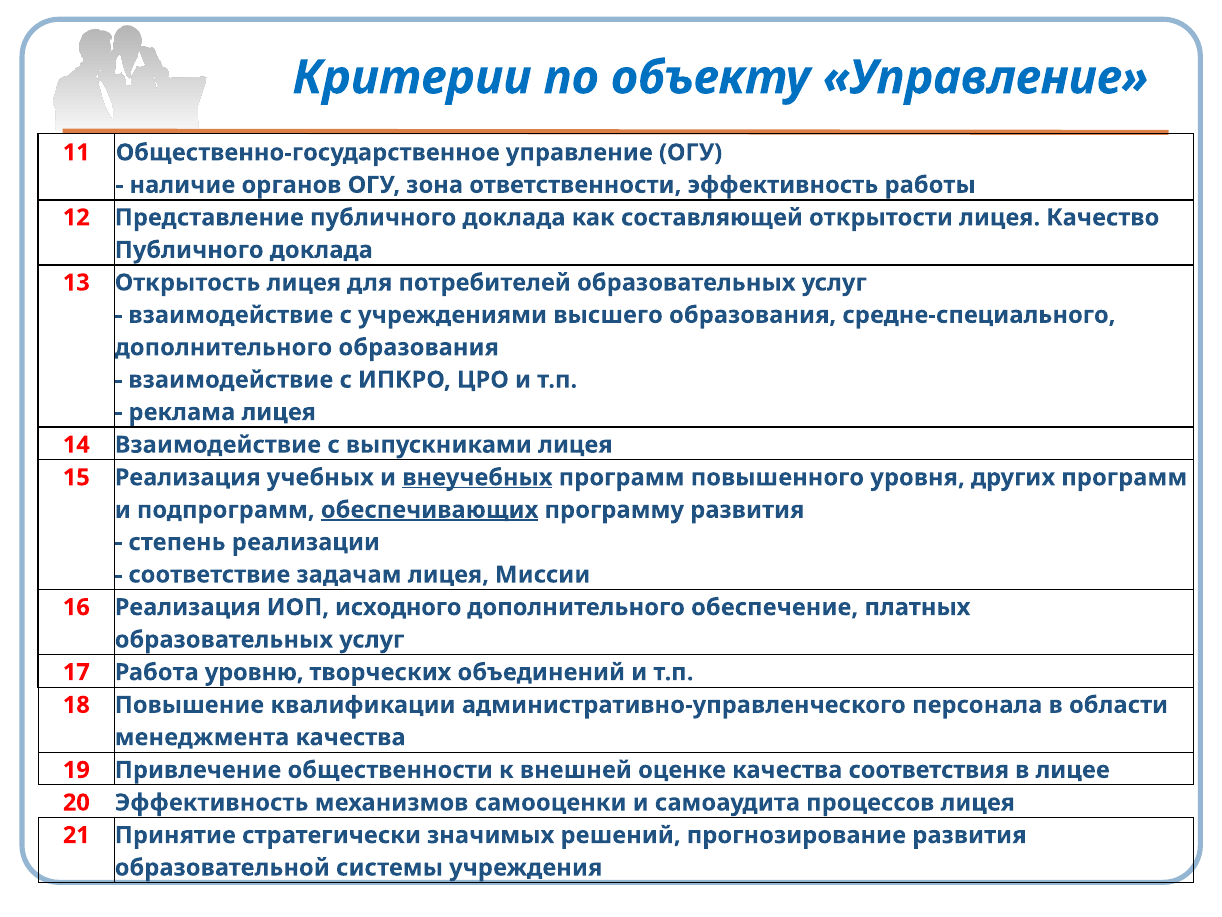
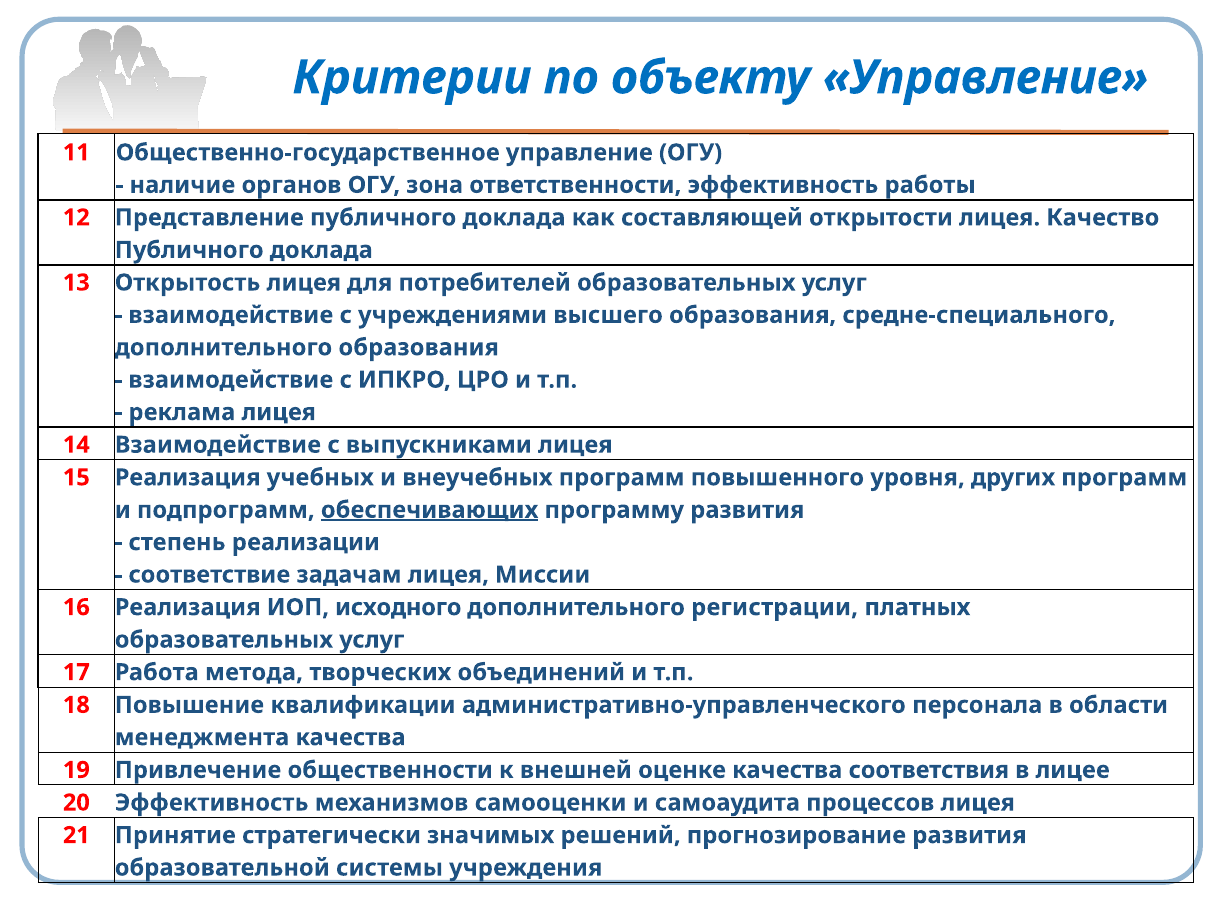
внеучебных underline: present -> none
обеспечение: обеспечение -> регистрации
уровню: уровню -> метода
